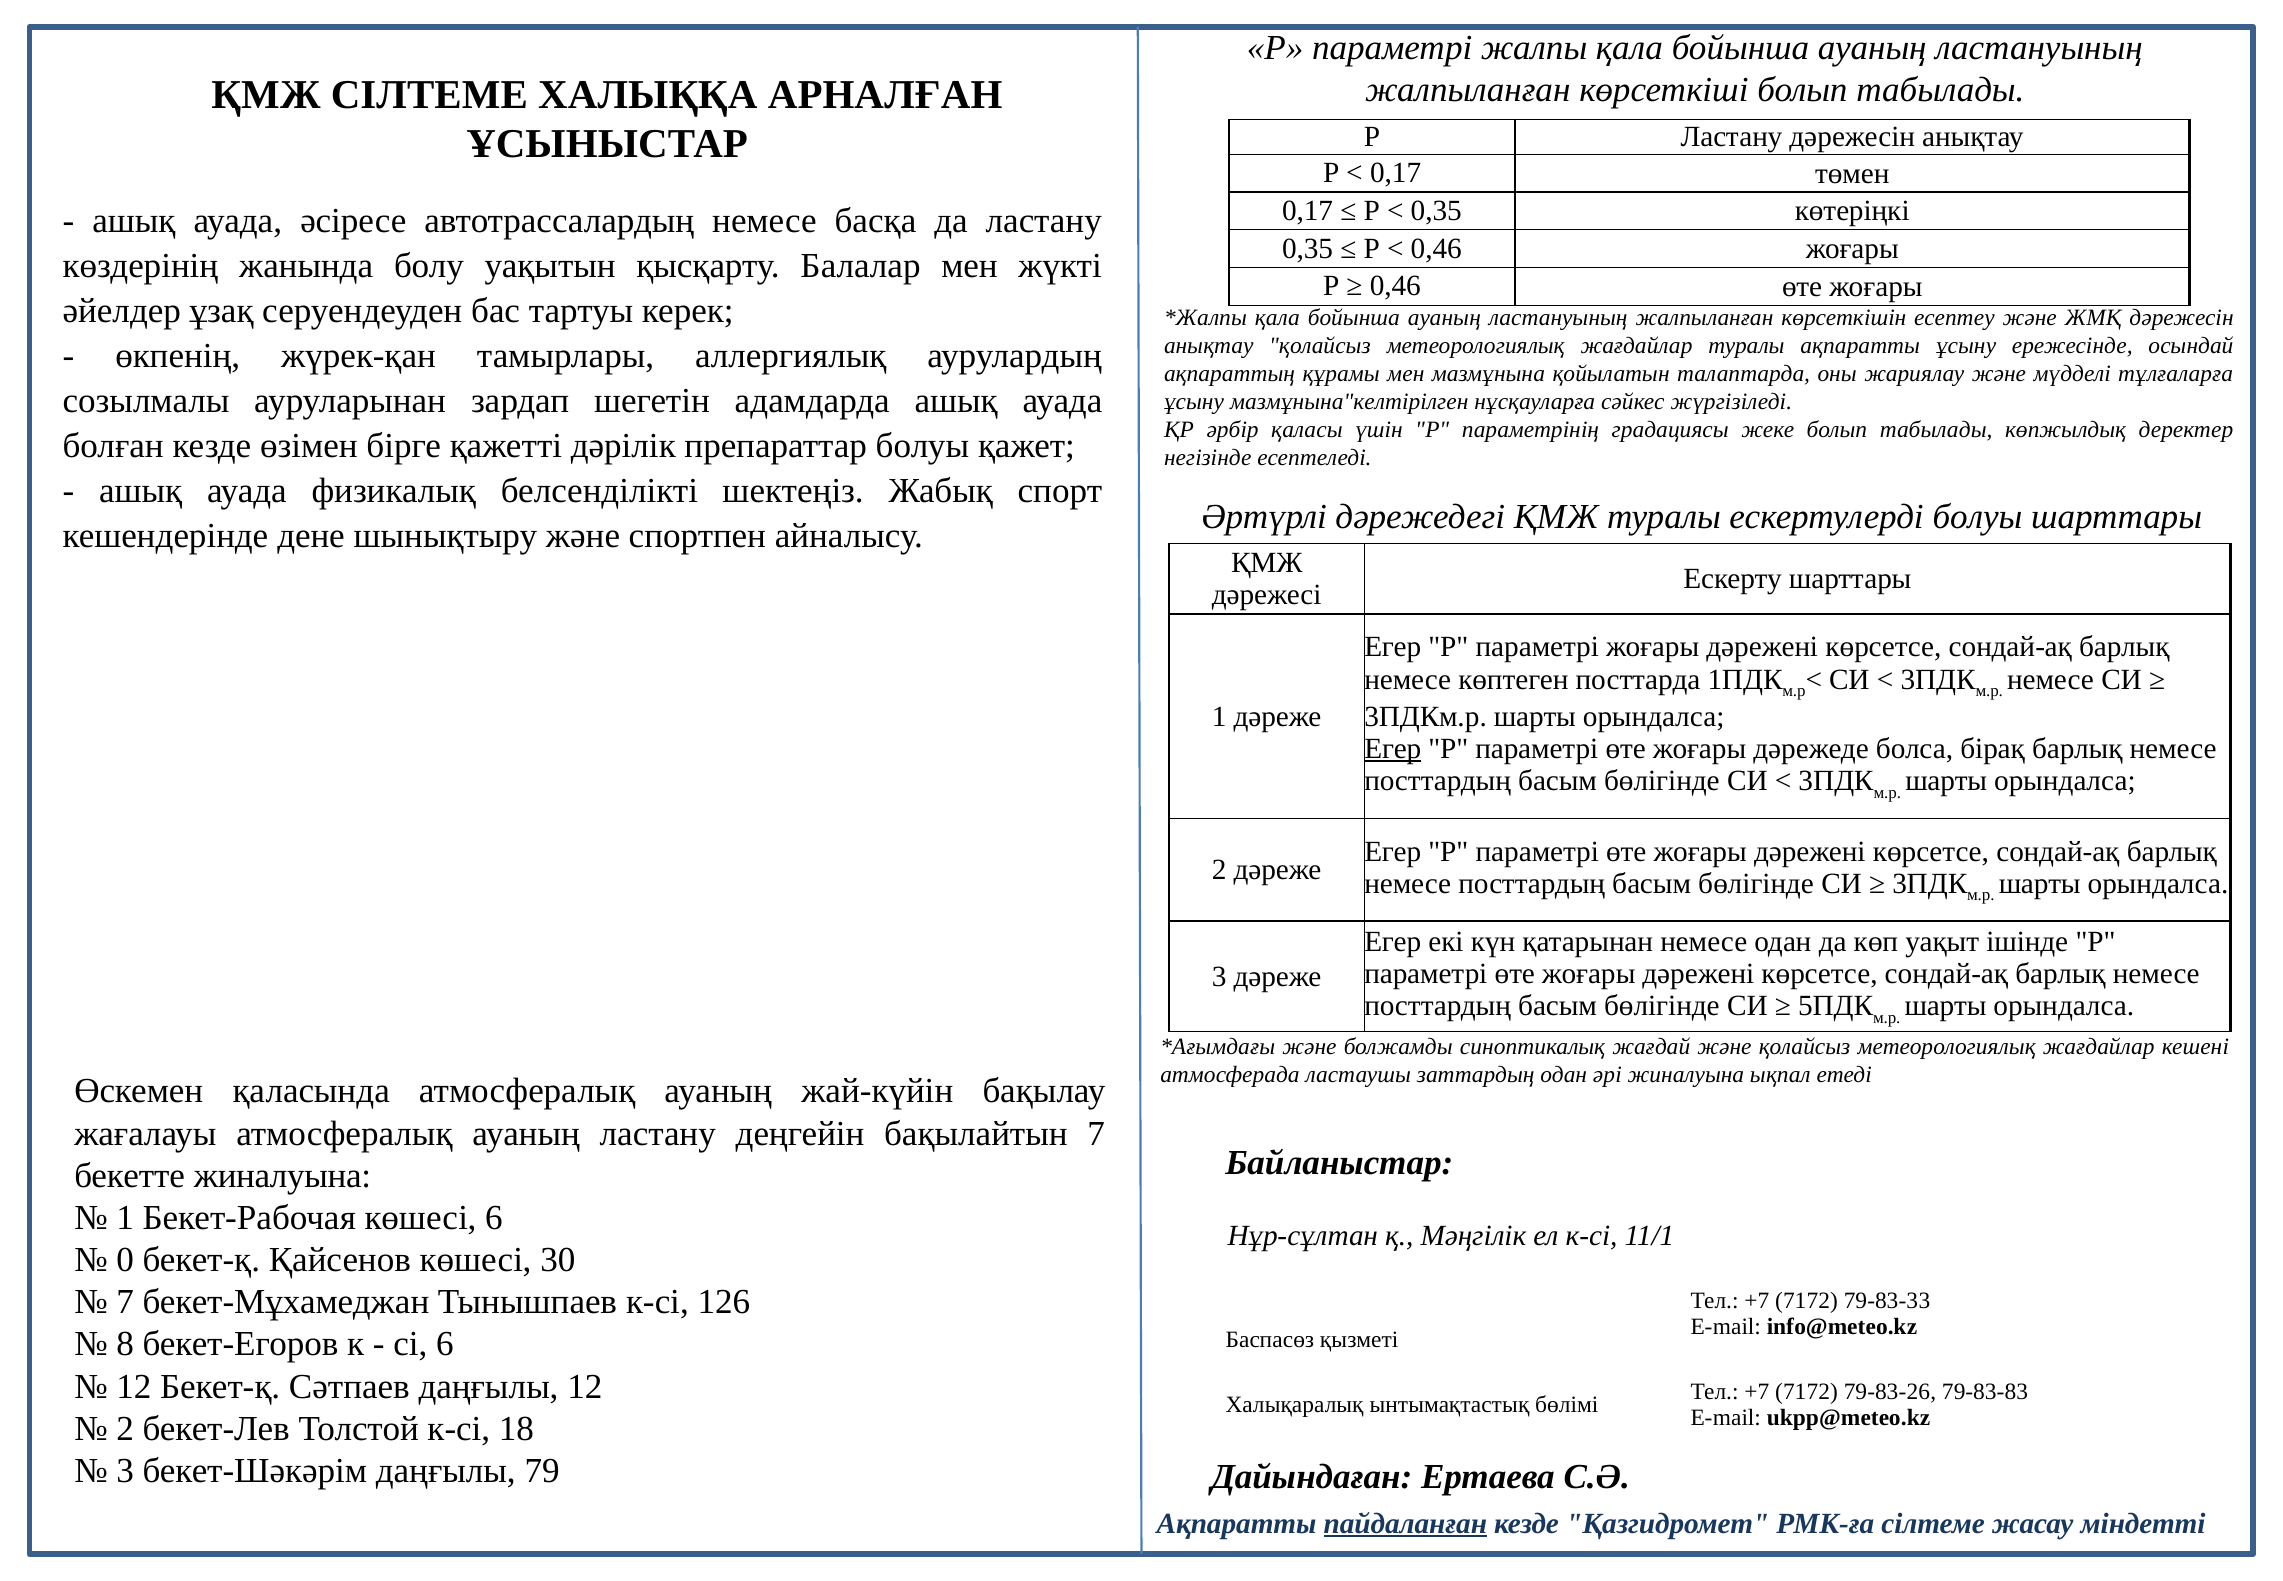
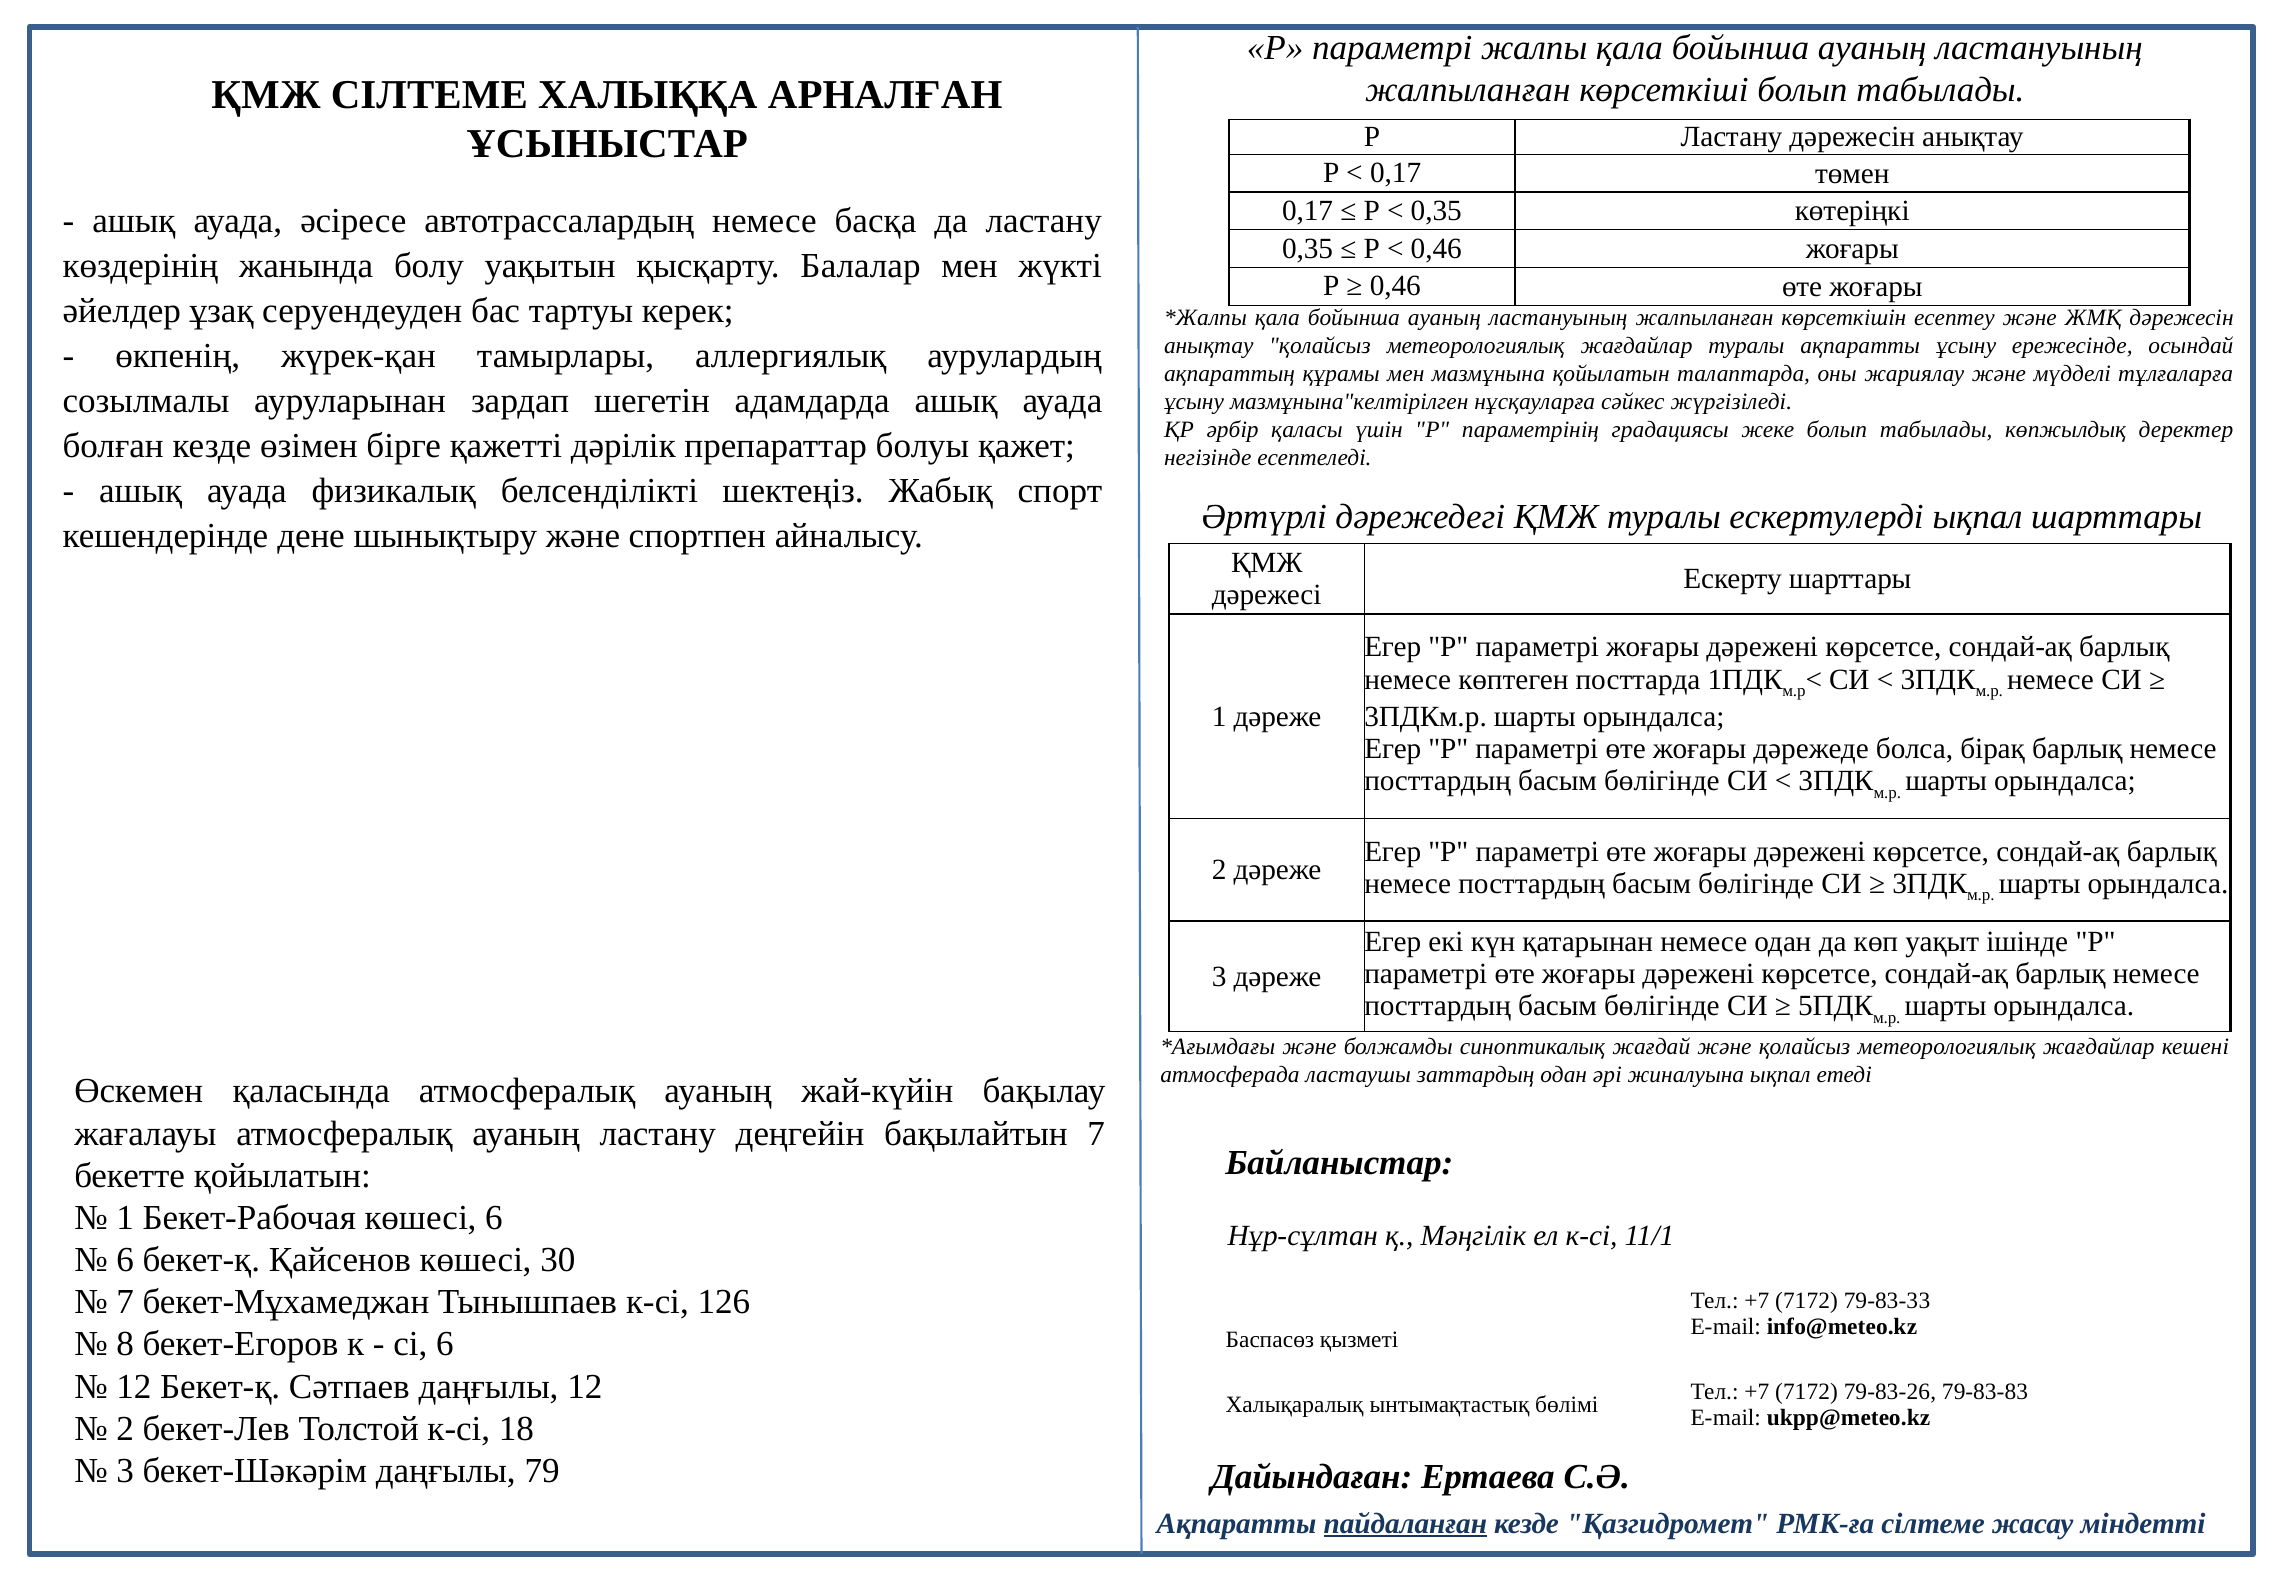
ескертулерді болуы: болуы -> ықпал
Егер at (1393, 748) underline: present -> none
бекетте жиналуына: жиналуына -> қойылатын
0 at (125, 1260): 0 -> 6
